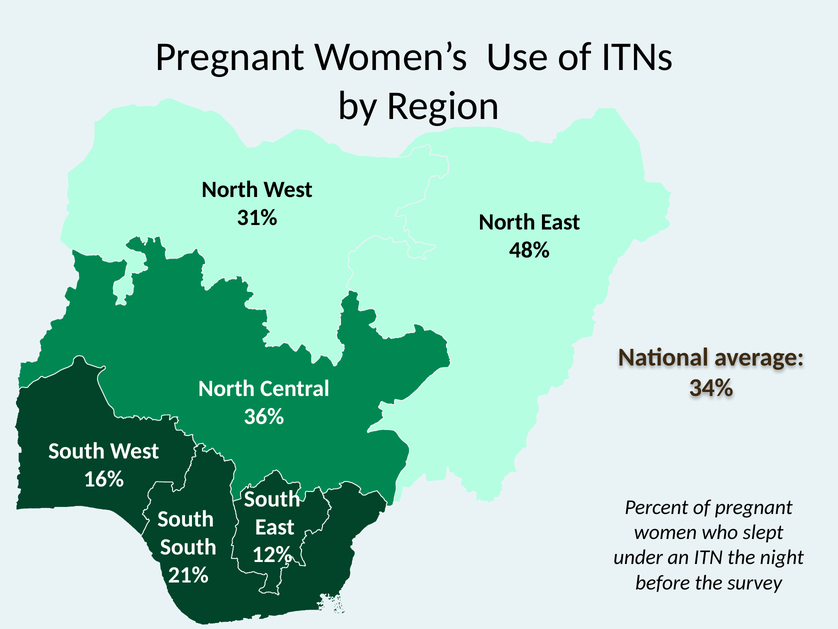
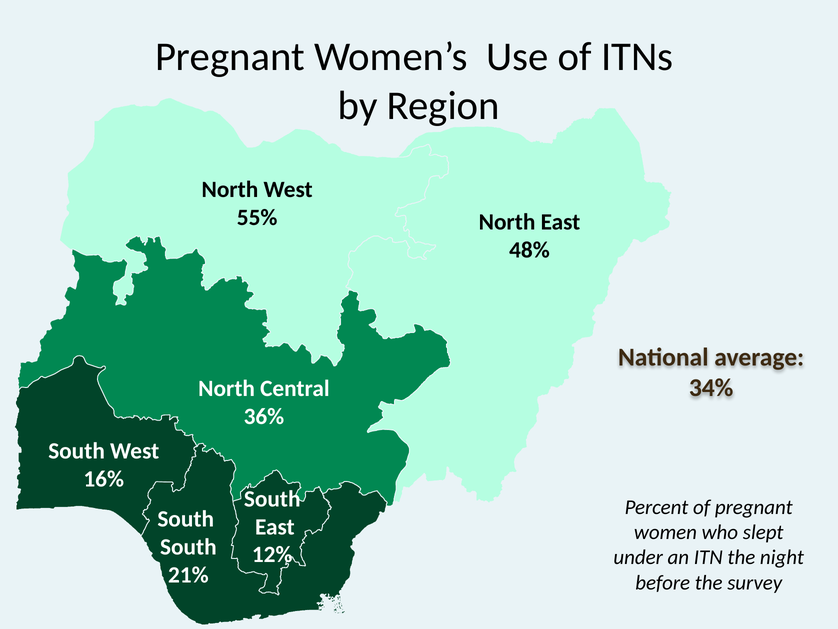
31%: 31% -> 55%
